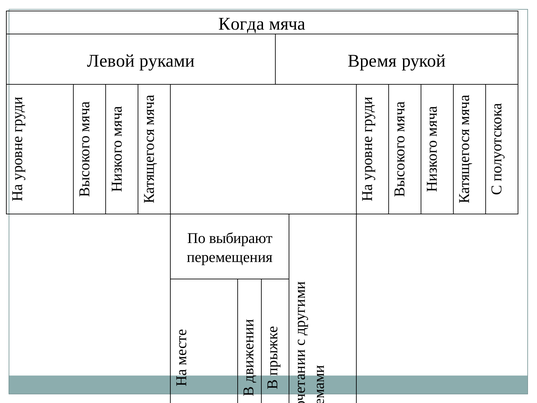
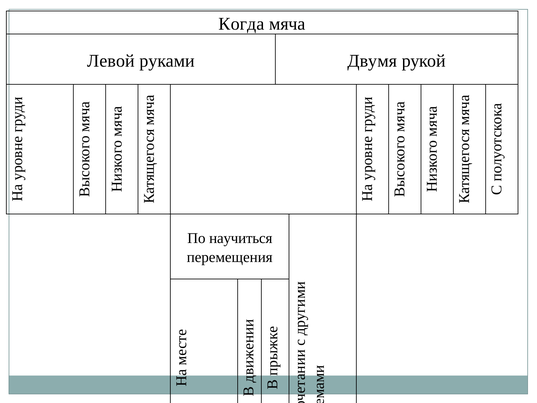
Время: Время -> Двумя
выбирают: выбирают -> научиться
